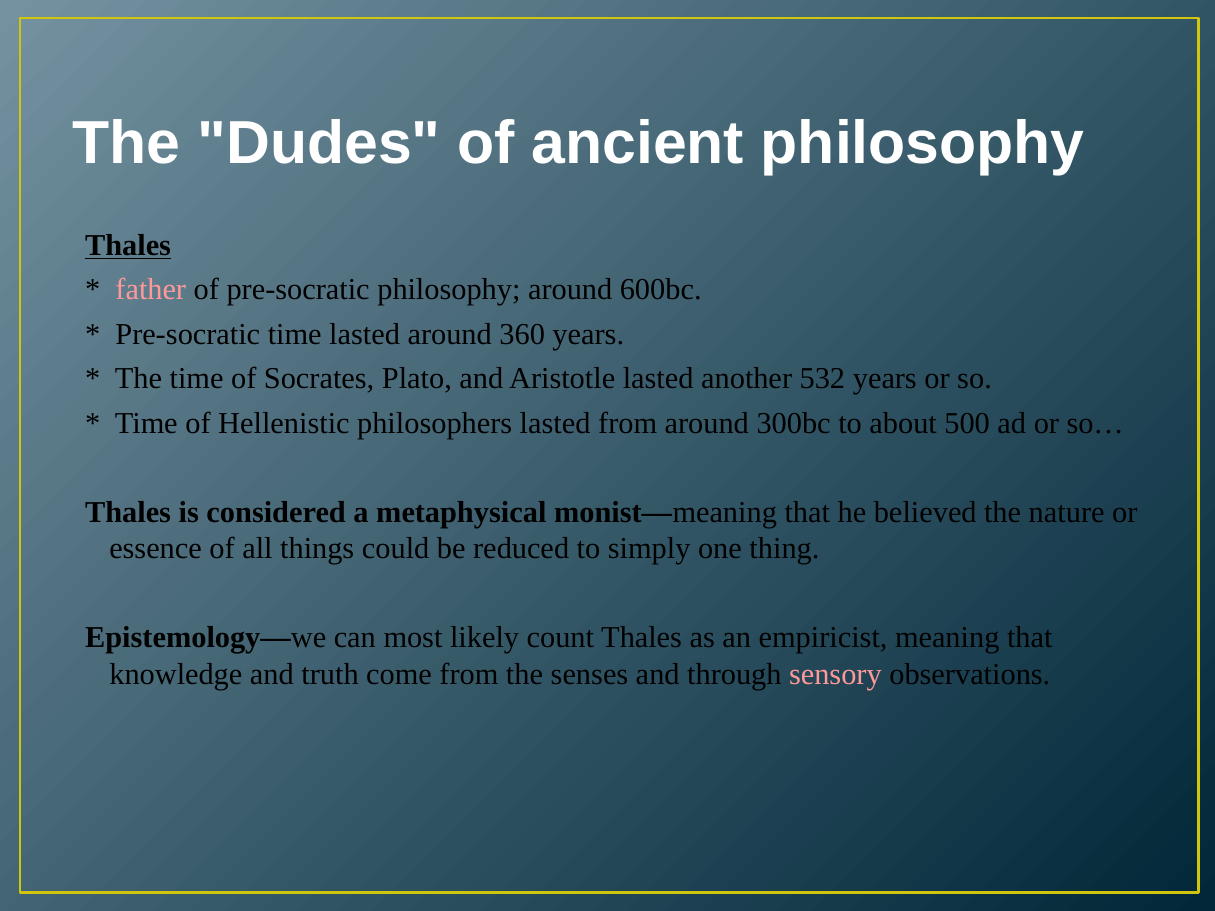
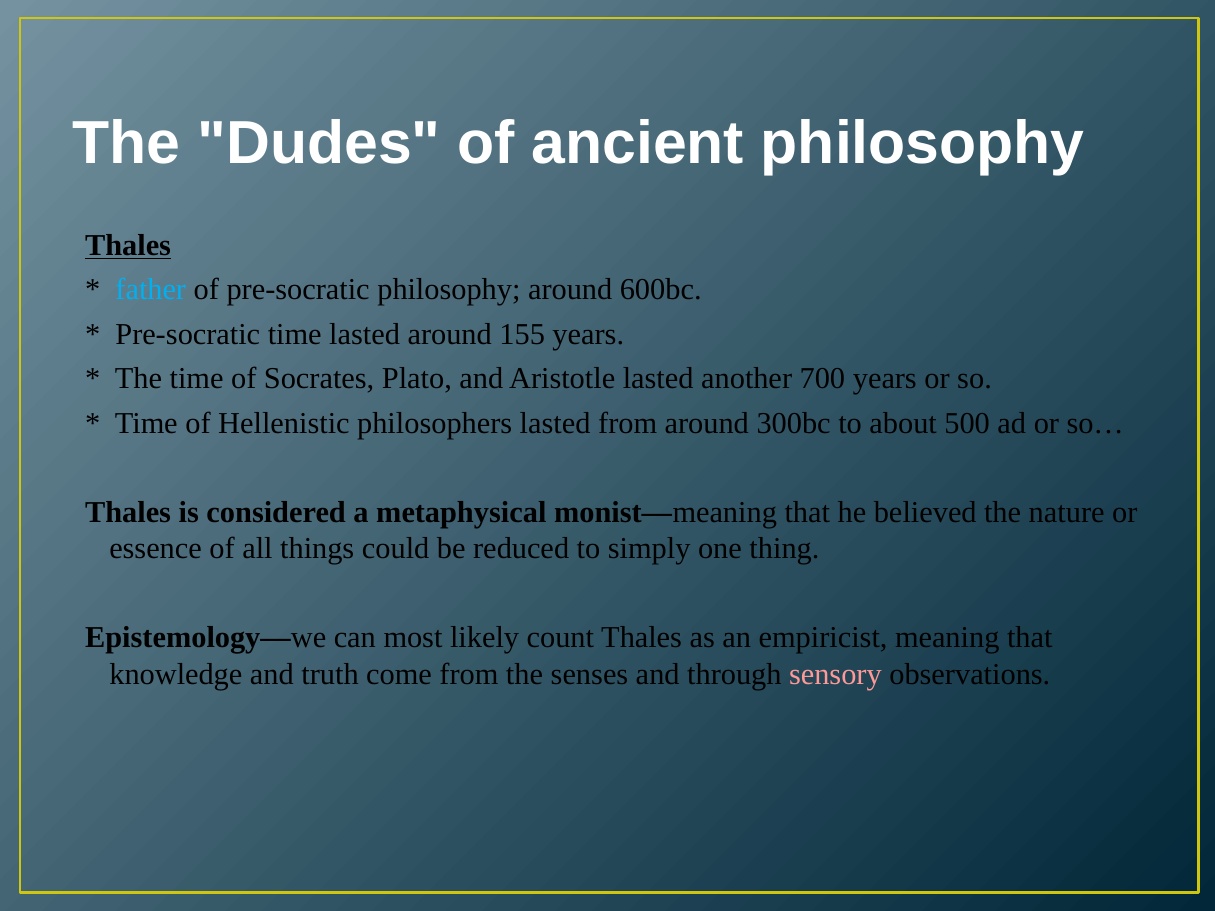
father colour: pink -> light blue
360: 360 -> 155
532: 532 -> 700
